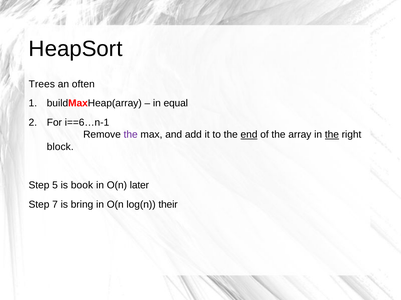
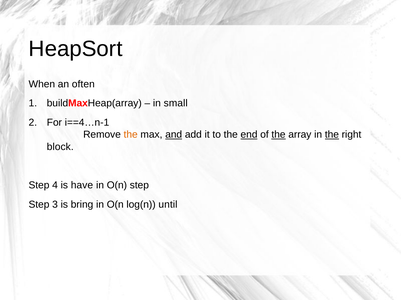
Trees: Trees -> When
equal: equal -> small
i==6…n-1: i==6…n-1 -> i==4…n-1
the at (131, 135) colour: purple -> orange
and underline: none -> present
the at (278, 135) underline: none -> present
5: 5 -> 4
book: book -> have
O(n later: later -> step
7: 7 -> 3
their: their -> until
